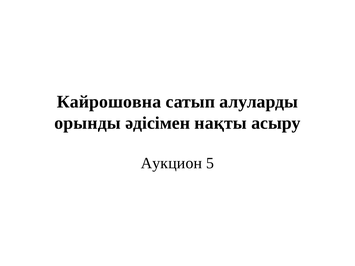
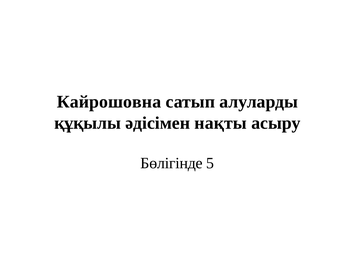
орынды: орынды -> құқылы
Аукцион: Аукцион -> Бөлігінде
